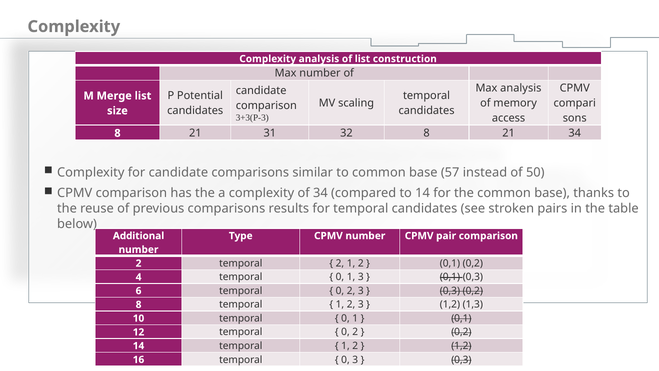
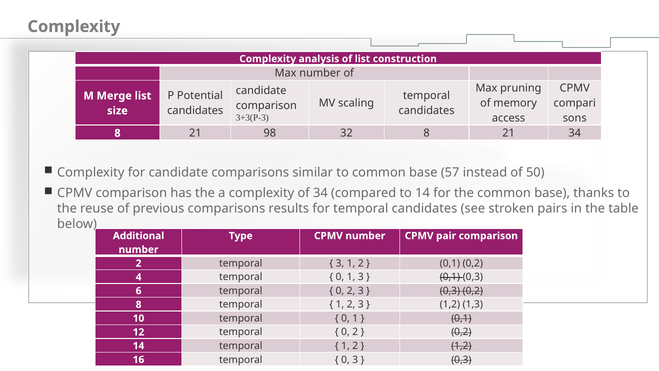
Max analysis: analysis -> pruning
31: 31 -> 98
2 at (340, 263): 2 -> 3
